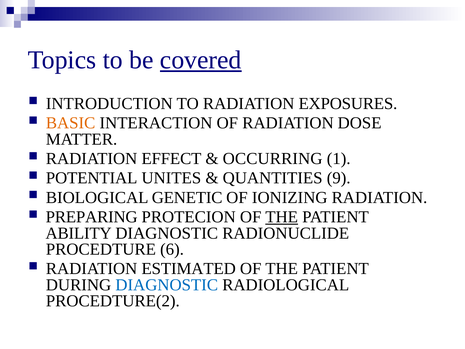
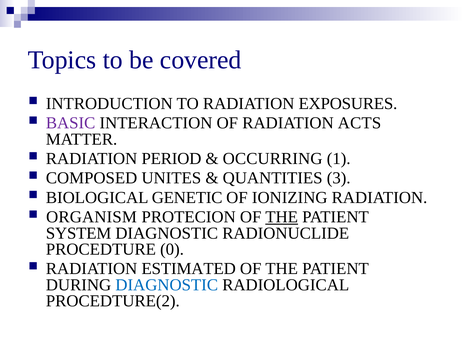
covered underline: present -> none
BASIC colour: orange -> purple
DOSE: DOSE -> ACTS
EFFECT: EFFECT -> PERIOD
POTENTIAL: POTENTIAL -> COMPOSED
9: 9 -> 3
PREPARING: PREPARING -> ORGANISM
ABILITY: ABILITY -> SYSTEM
6: 6 -> 0
